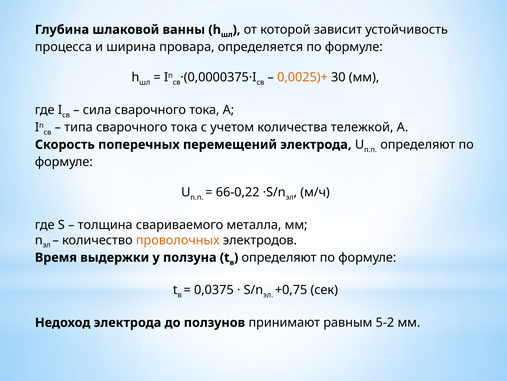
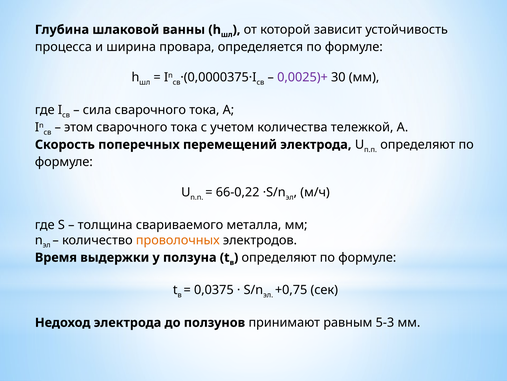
0,0025)+ colour: orange -> purple
типа: типа -> этом
5-2: 5-2 -> 5-3
